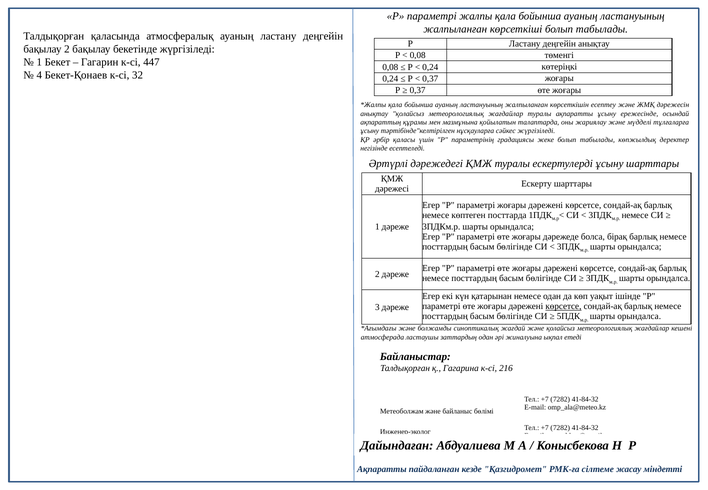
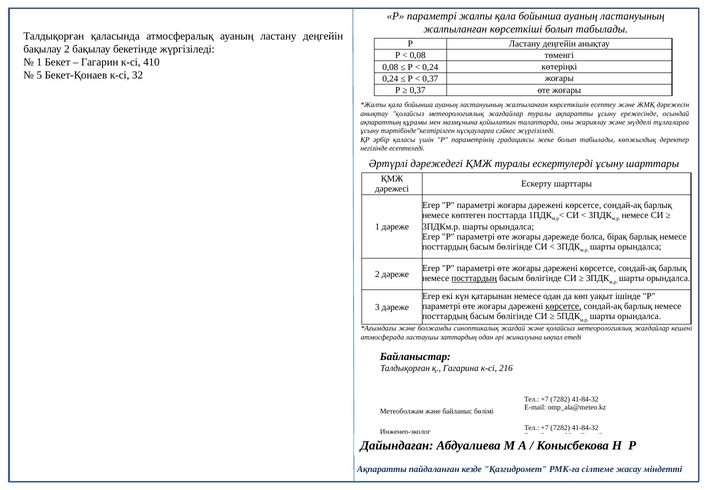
447: 447 -> 410
4: 4 -> 5
посттардың at (474, 278) underline: none -> present
